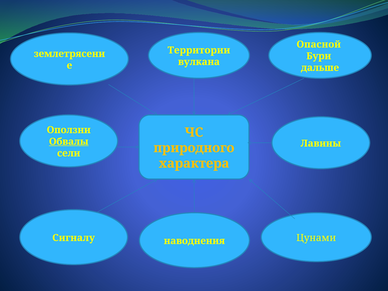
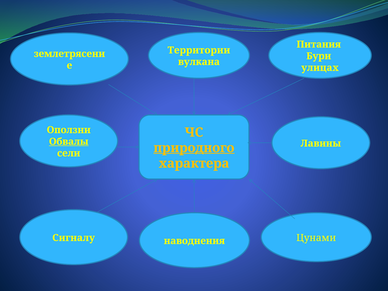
Опасной: Опасной -> Питания
дальше: дальше -> улицах
природного underline: none -> present
